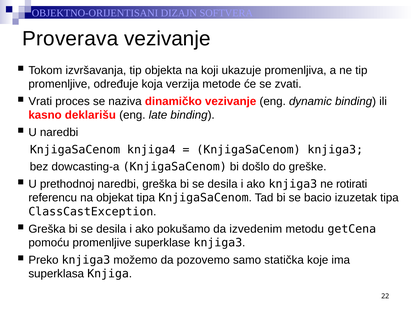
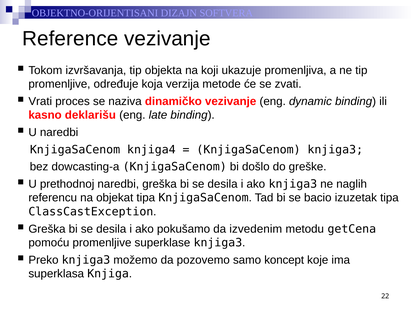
Proverava: Proverava -> Reference
rotirati: rotirati -> naglih
statička: statička -> koncept
